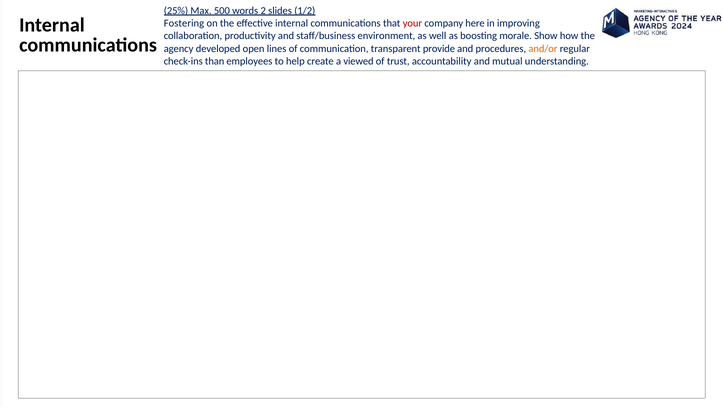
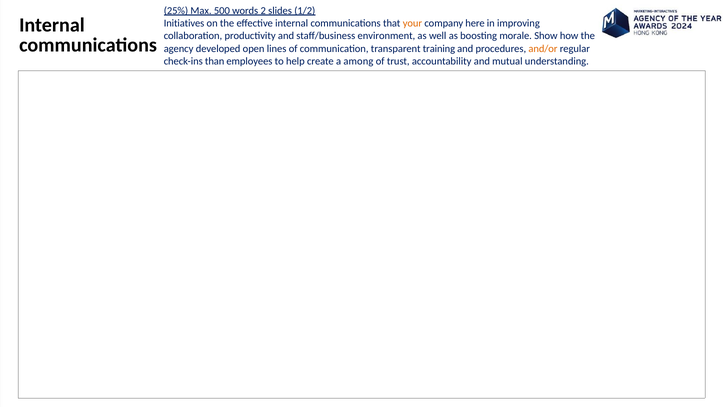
Fostering: Fostering -> Initiatives
your colour: red -> orange
provide: provide -> training
viewed: viewed -> among
